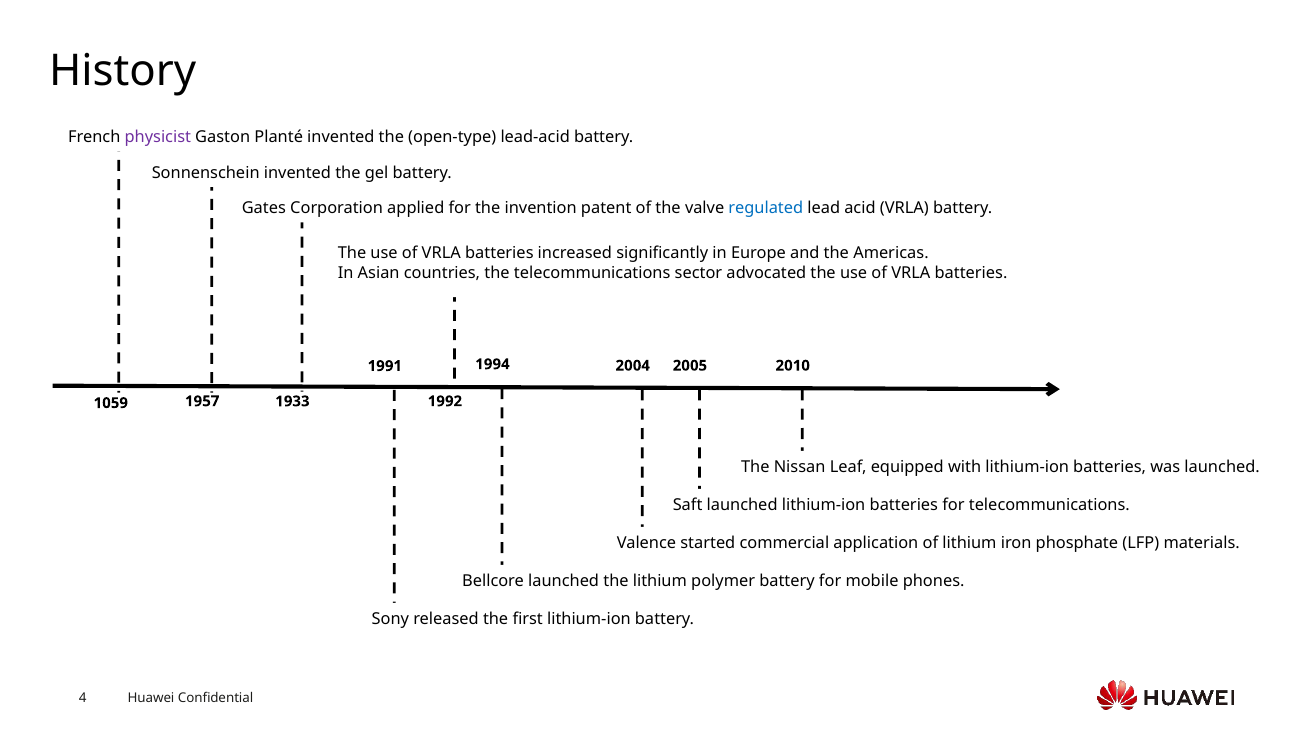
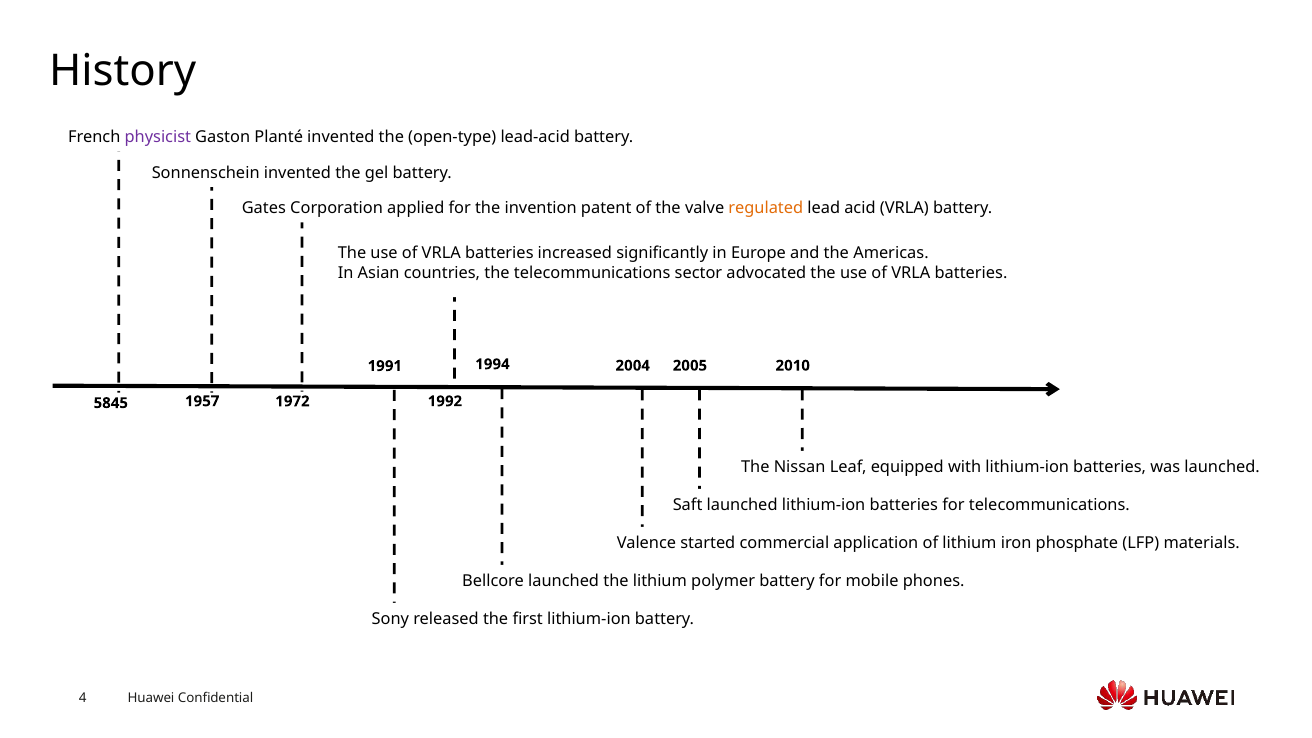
regulated colour: blue -> orange
1933: 1933 -> 1972
1059: 1059 -> 5845
